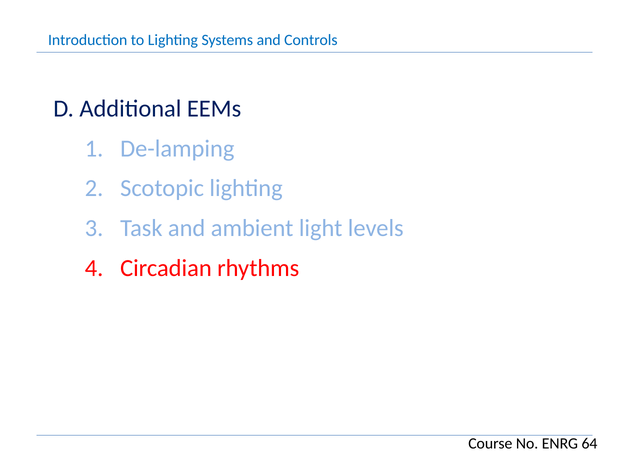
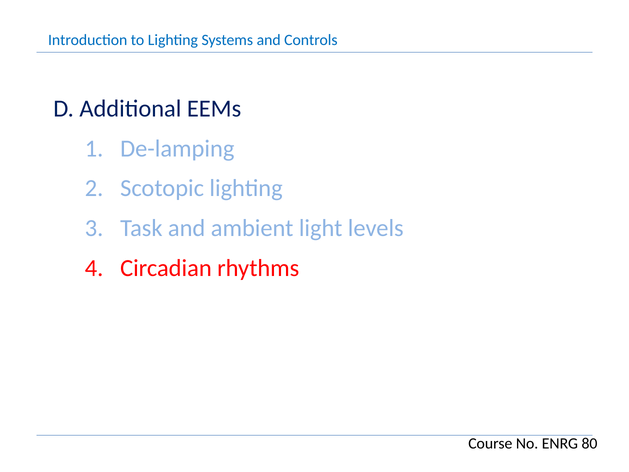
64: 64 -> 80
